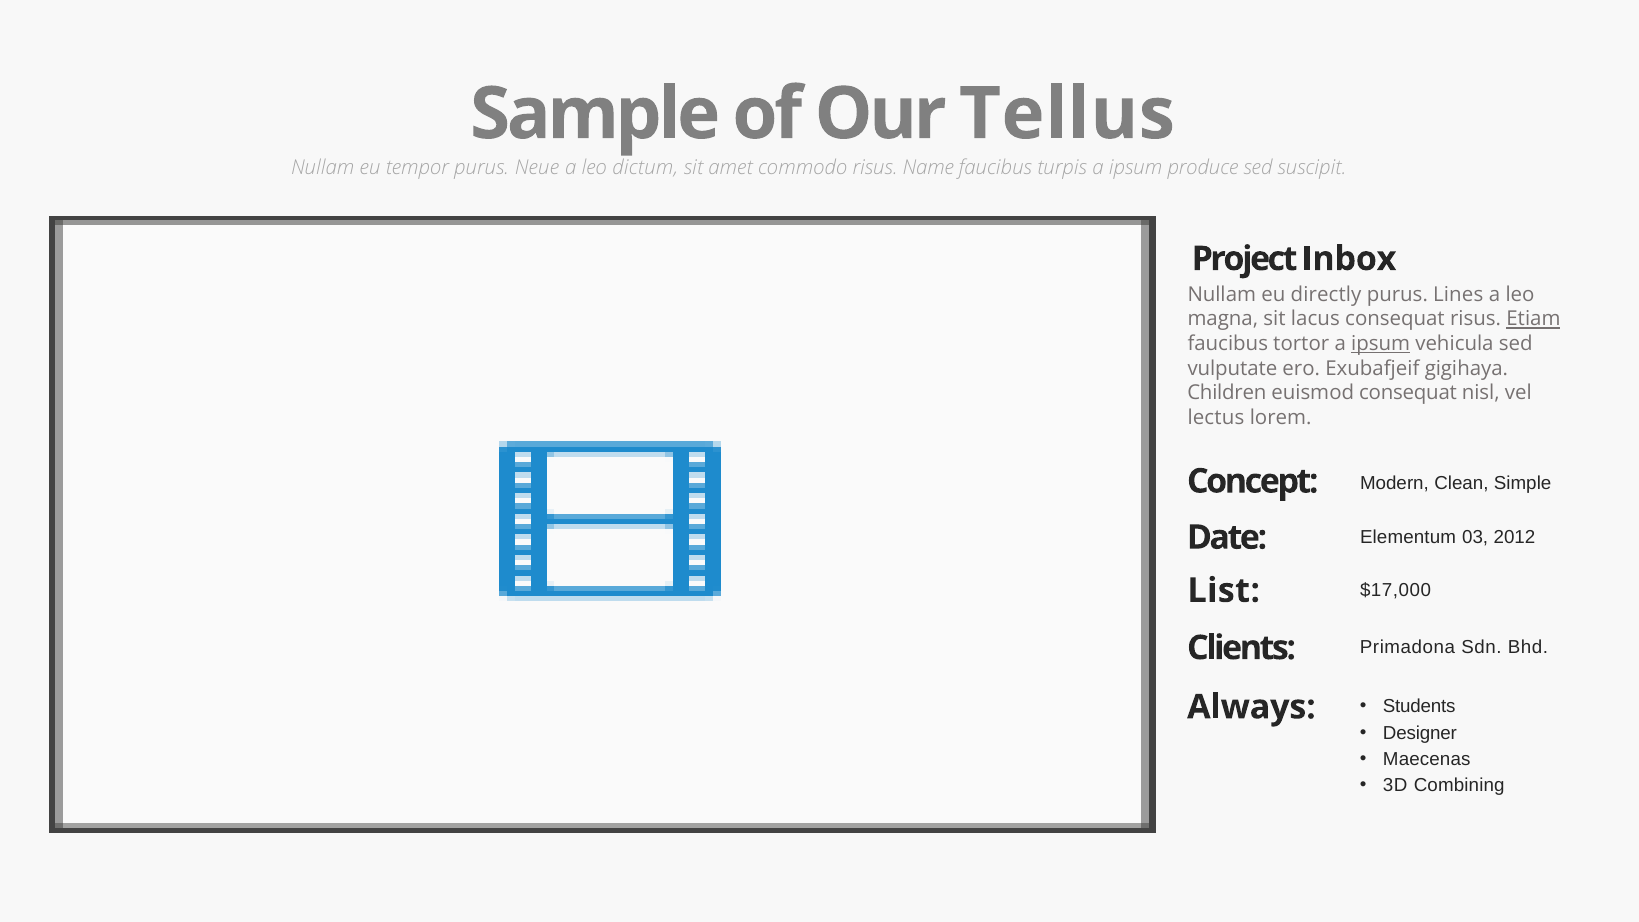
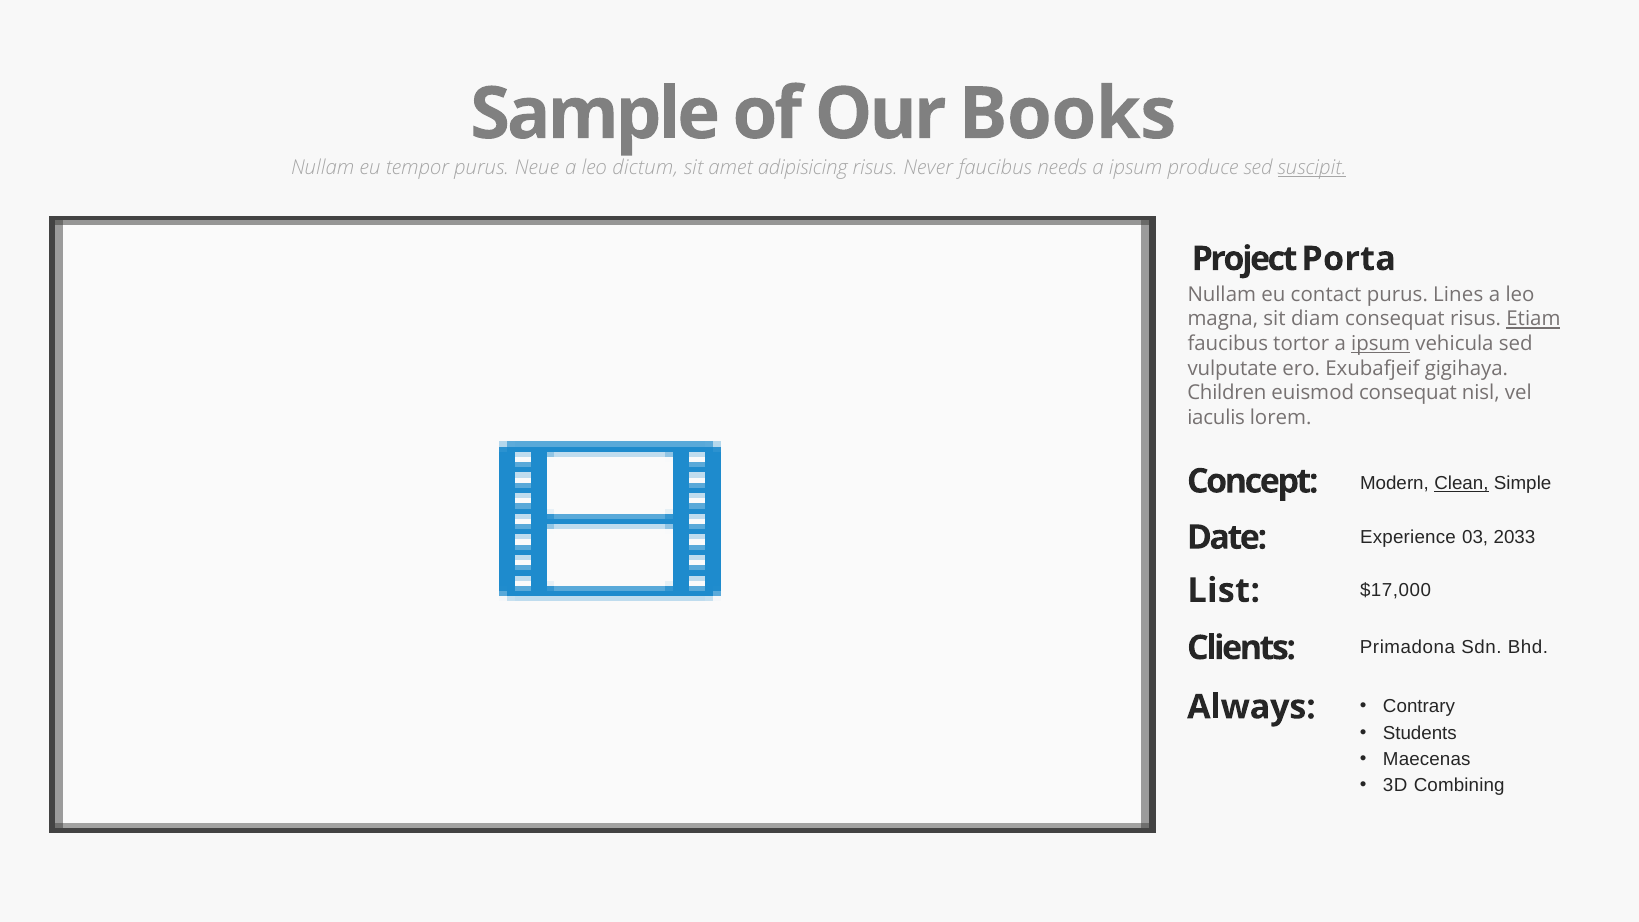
Tellus: Tellus -> Books
commodo: commodo -> adipisicing
Name: Name -> Never
turpis: turpis -> needs
suscipit underline: none -> present
Inbox: Inbox -> Porta
directly: directly -> contact
lacus: lacus -> diam
lectus: lectus -> iaculis
Clean underline: none -> present
Elementum: Elementum -> Experience
2012: 2012 -> 2033
Students: Students -> Contrary
Designer: Designer -> Students
